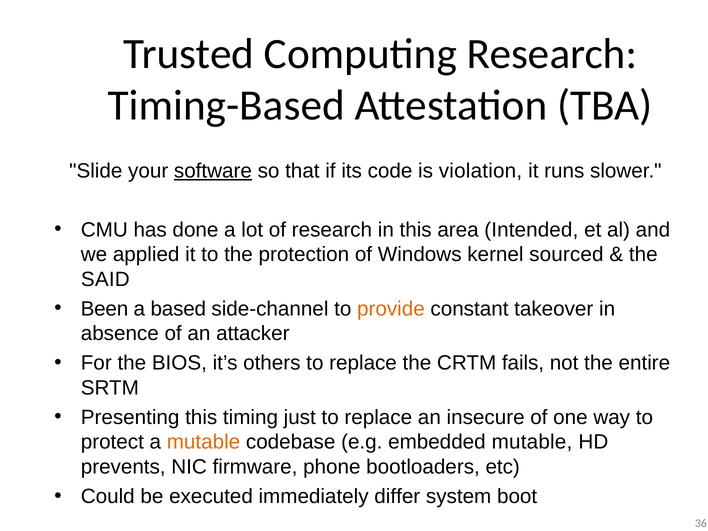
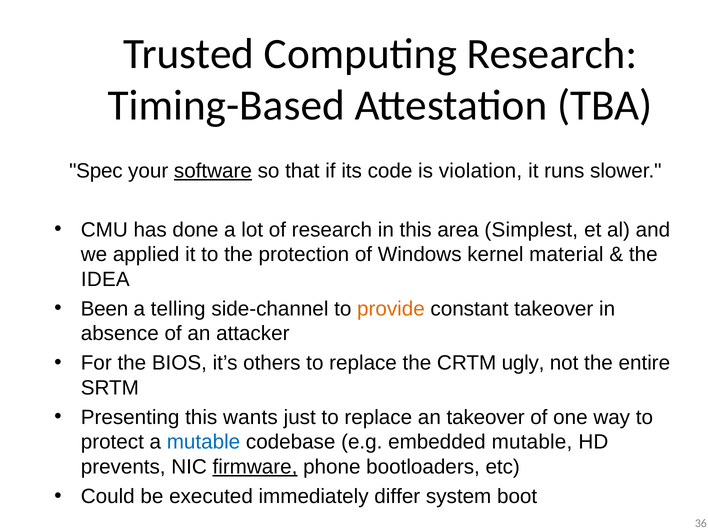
Slide: Slide -> Spec
Intended: Intended -> Simplest
sourced: sourced -> material
SAID: SAID -> IDEA
based: based -> telling
fails: fails -> ugly
timing: timing -> wants
an insecure: insecure -> takeover
mutable at (203, 442) colour: orange -> blue
firmware underline: none -> present
